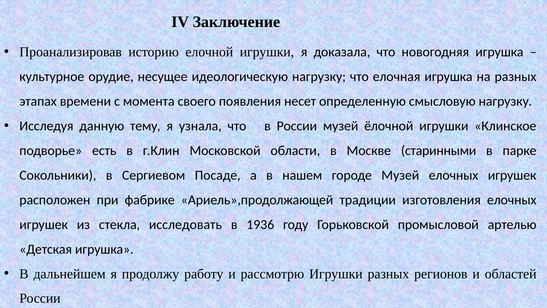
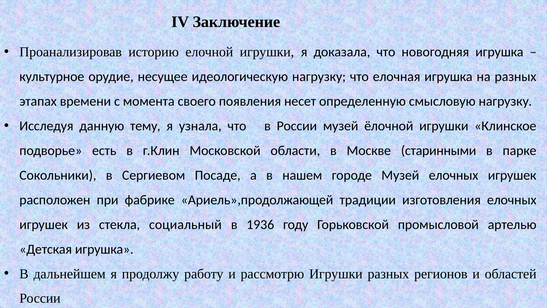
исследовать: исследовать -> социальный
